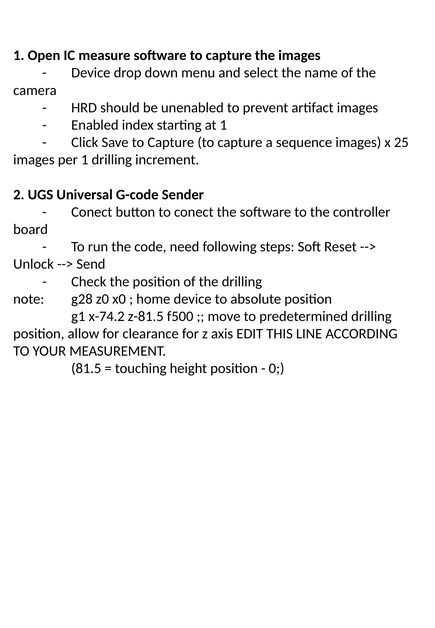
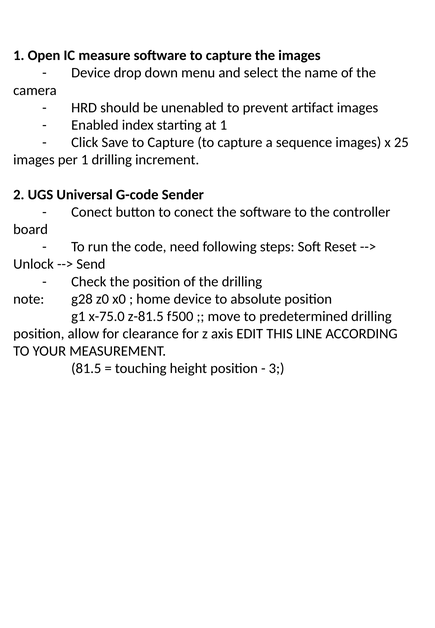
x-74.2: x-74.2 -> x-75.0
0: 0 -> 3
